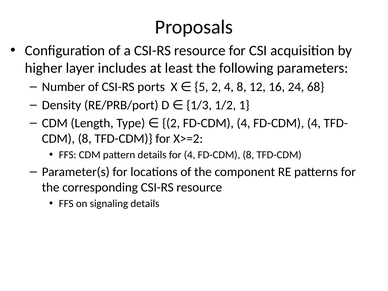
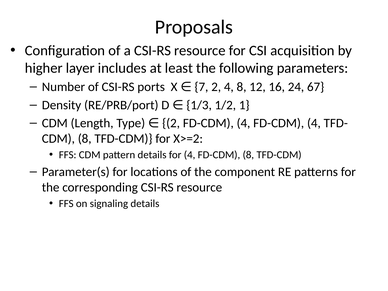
5: 5 -> 7
68: 68 -> 67
